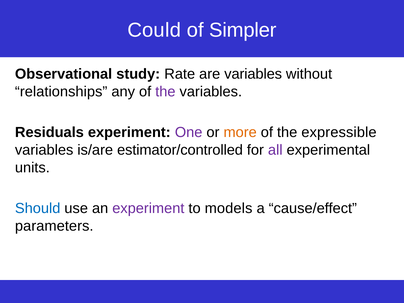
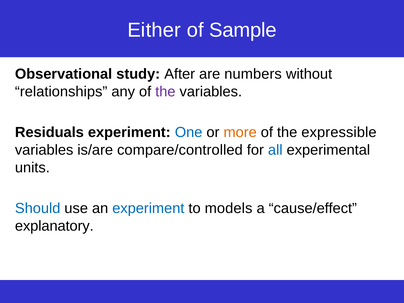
Could: Could -> Either
Simpler: Simpler -> Sample
Rate: Rate -> After
are variables: variables -> numbers
One colour: purple -> blue
estimator/controlled: estimator/controlled -> compare/controlled
all colour: purple -> blue
experiment at (148, 208) colour: purple -> blue
parameters: parameters -> explanatory
